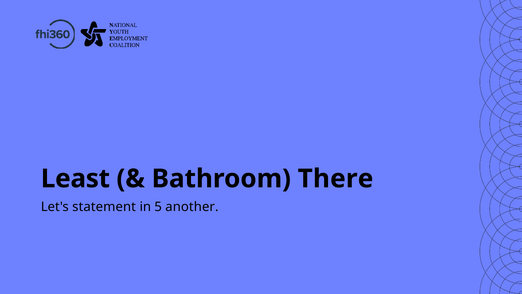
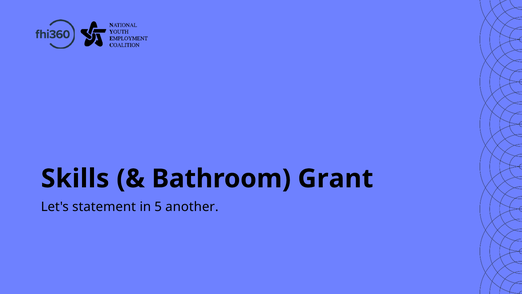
Least: Least -> Skills
There: There -> Grant
